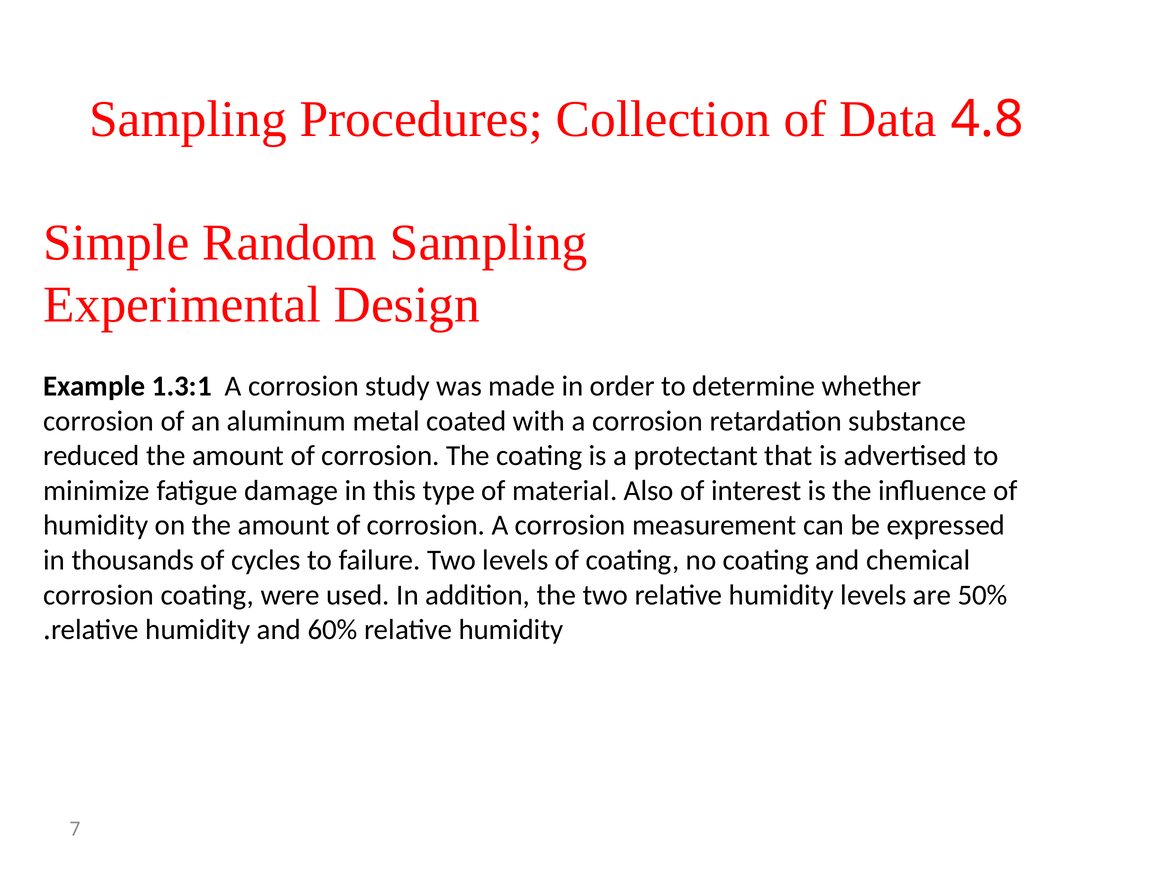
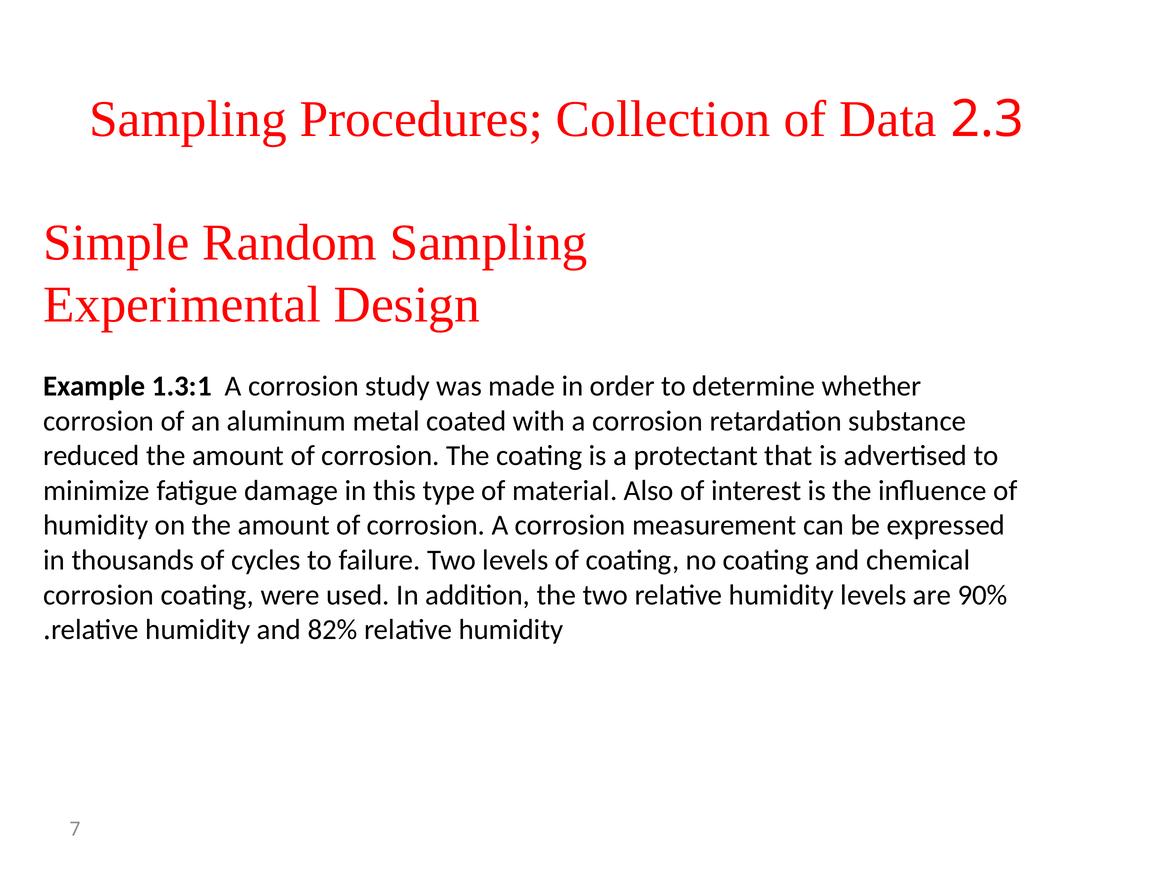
4.8: 4.8 -> 2.3
50%: 50% -> 90%
60%: 60% -> 82%
